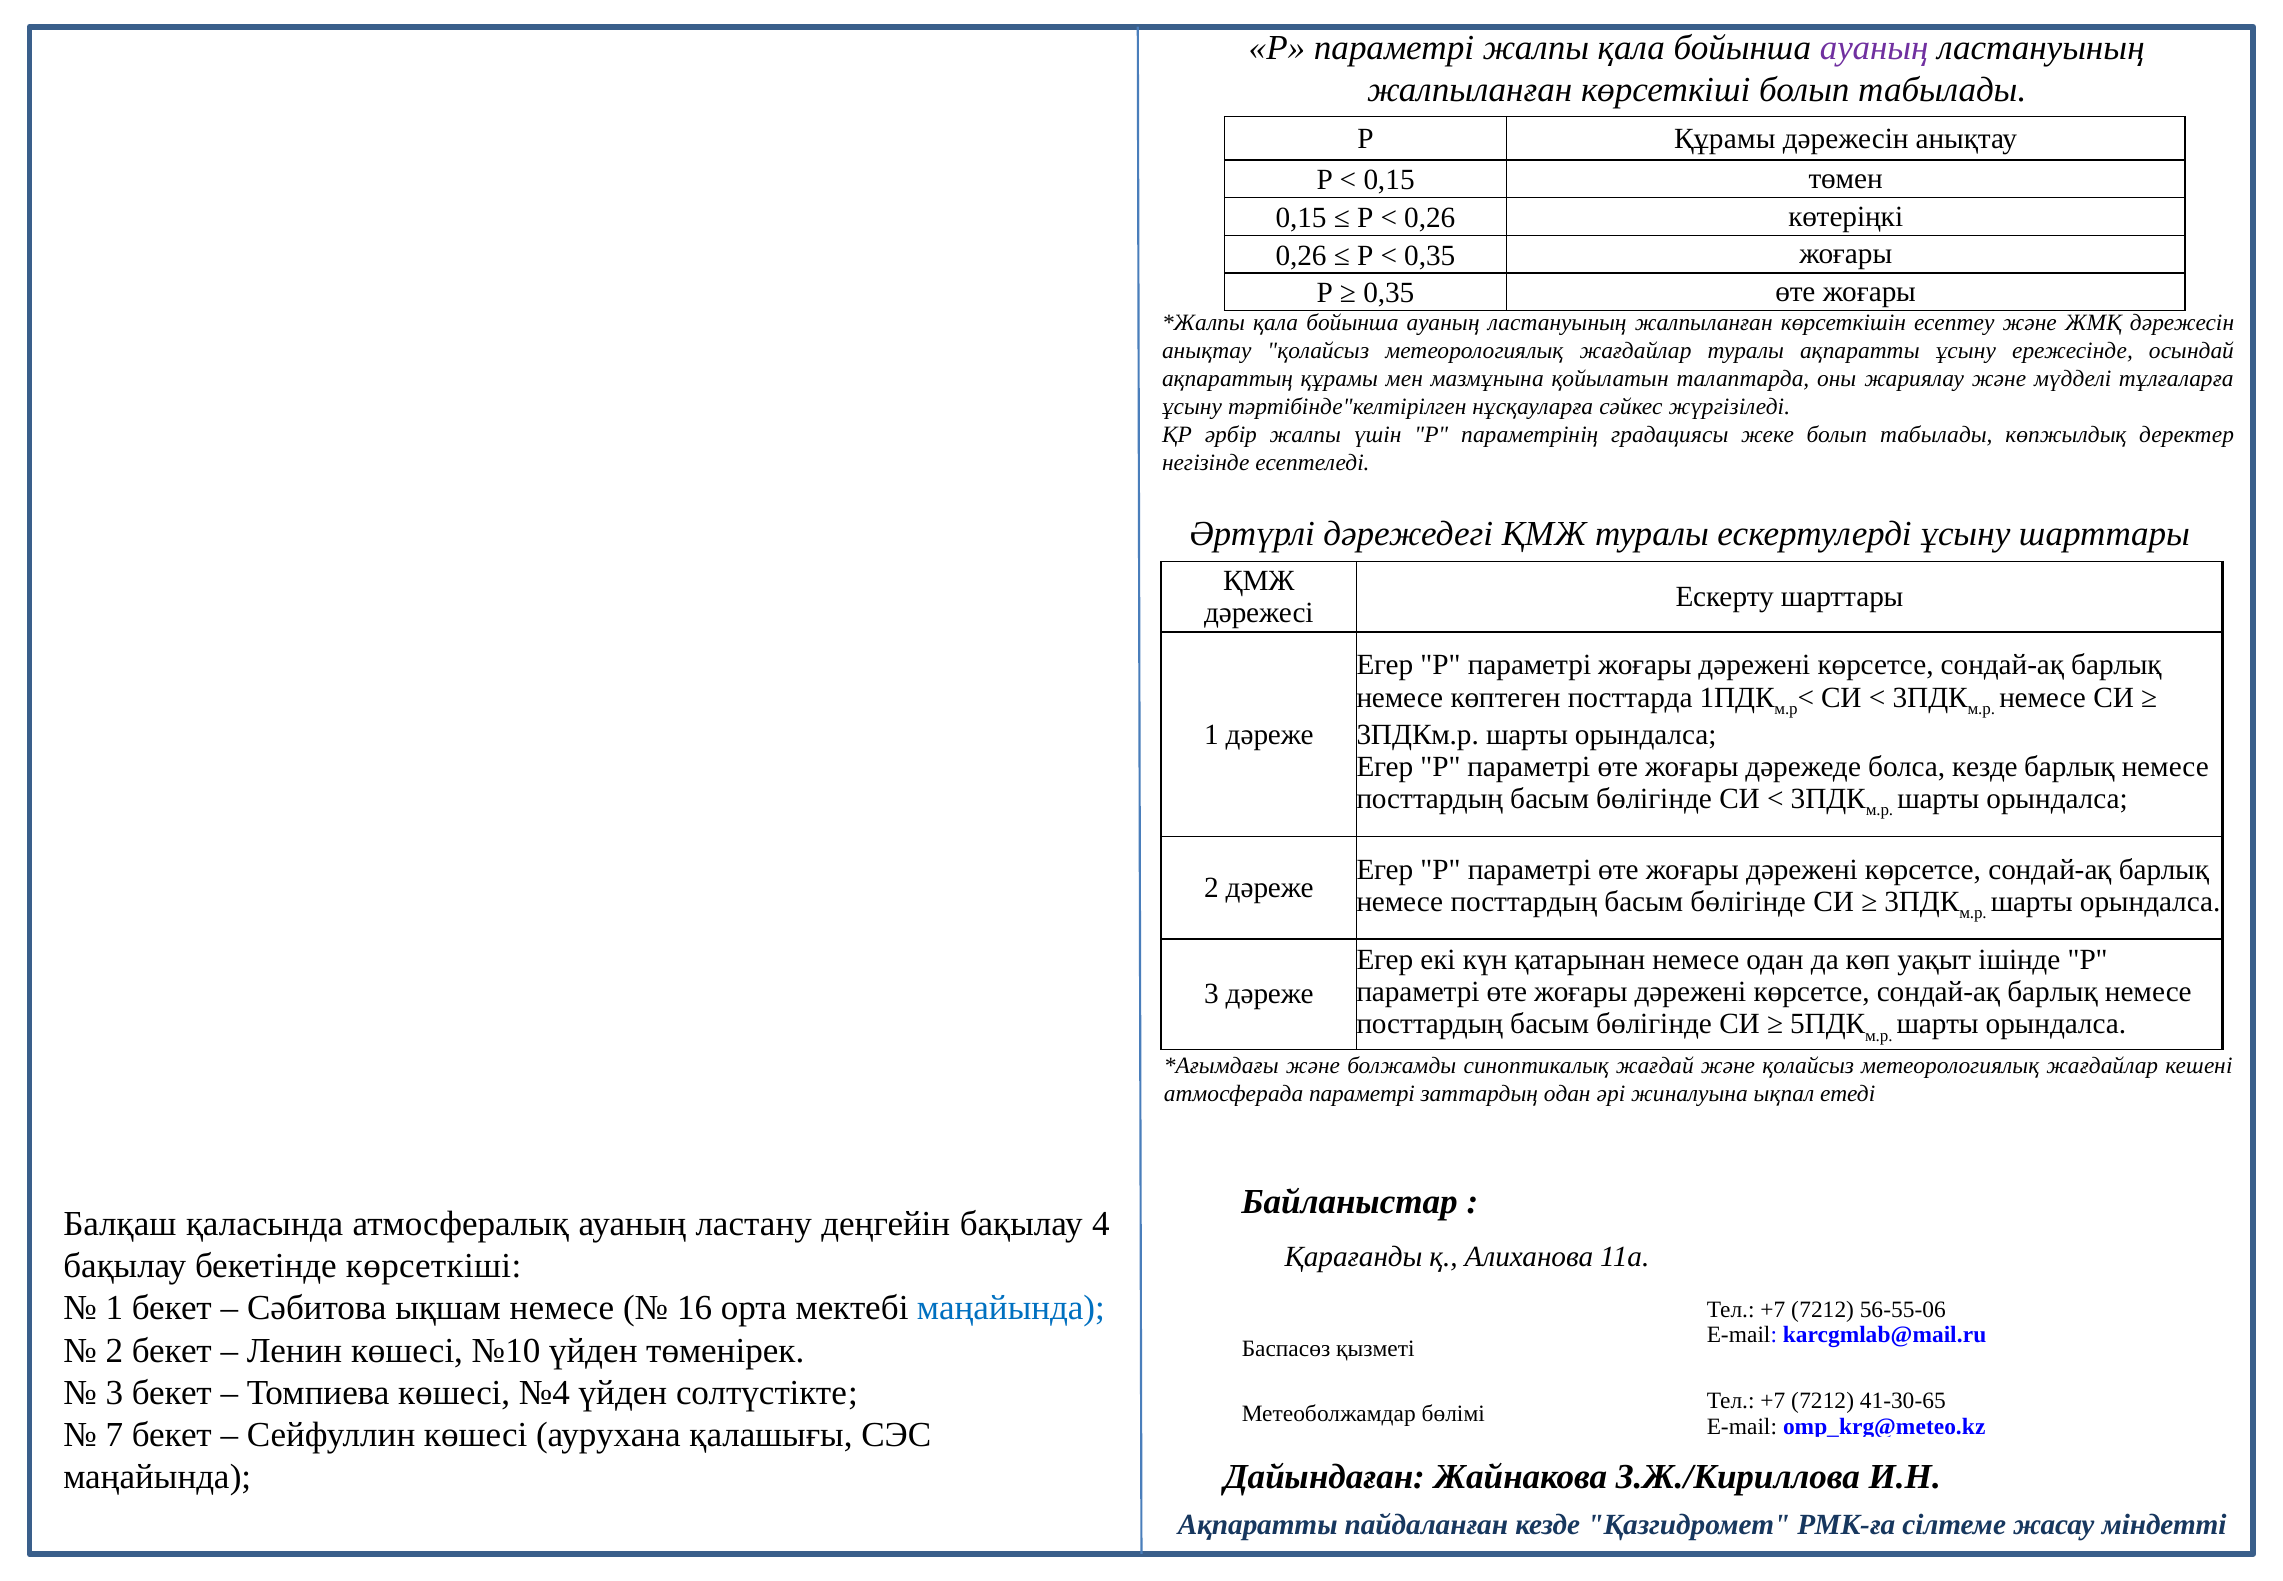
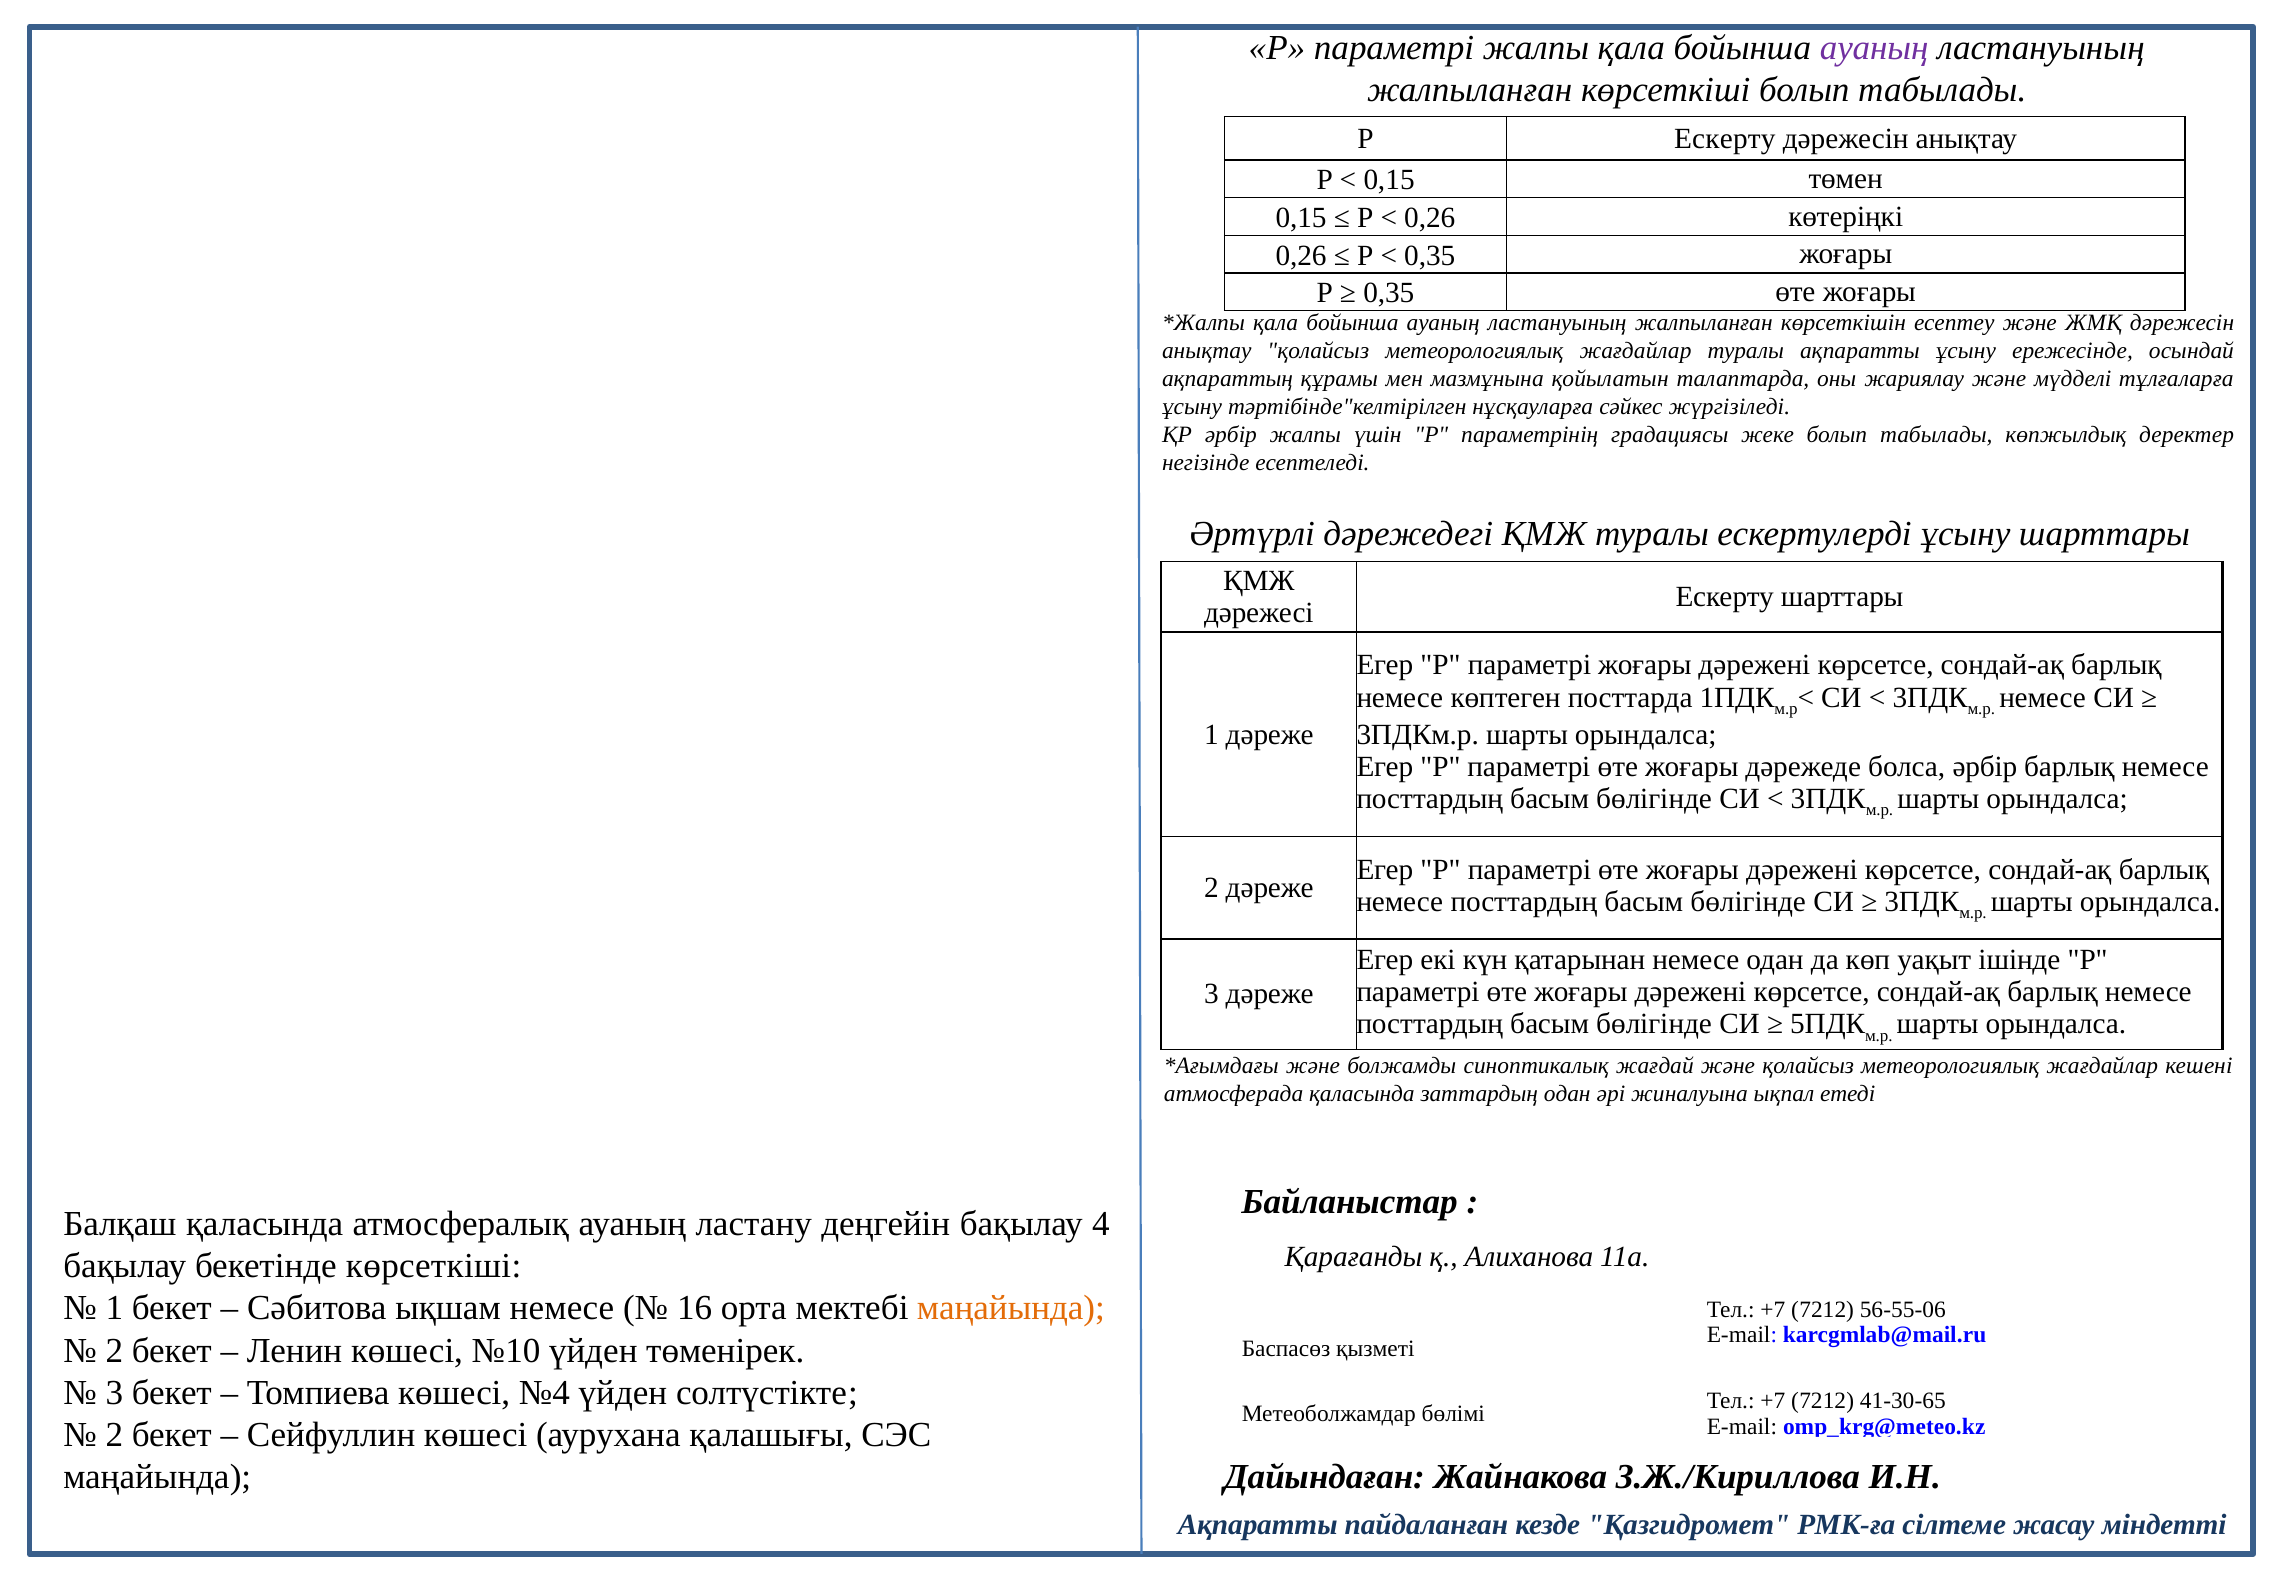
Р Құрамы: Құрамы -> Ескерту
болса кезде: кезде -> әрбір
атмосферада параметрі: параметрі -> қаласында
маңайында at (1011, 1308) colour: blue -> orange
7 at (114, 1434): 7 -> 2
